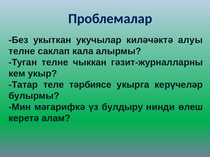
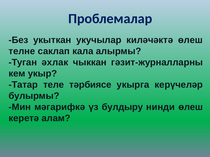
киләчәктә алуы: алуы -> өлеш
Туган телне: телне -> әхлак
